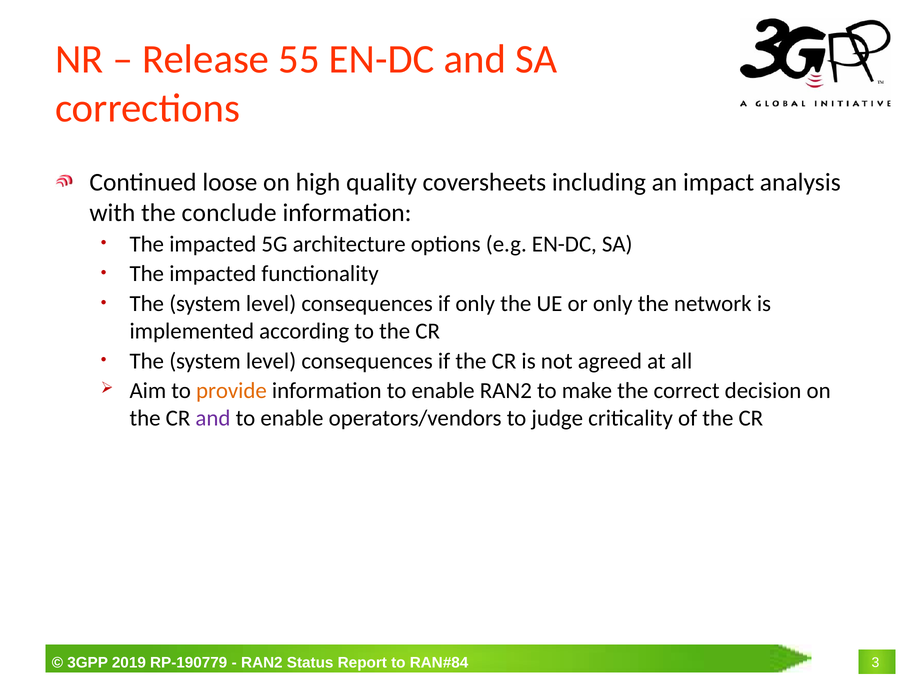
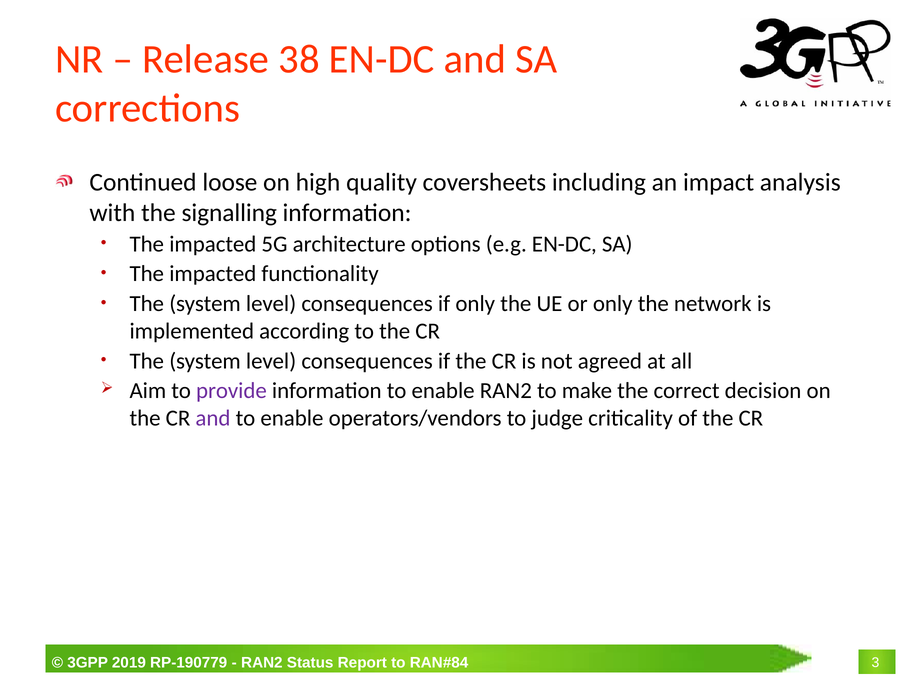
55: 55 -> 38
conclude: conclude -> signalling
provide colour: orange -> purple
